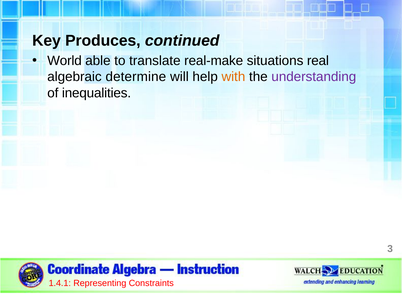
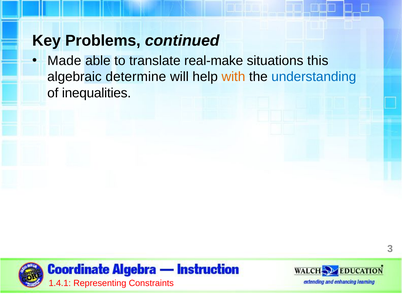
Produces: Produces -> Problems
World: World -> Made
real: real -> this
understanding colour: purple -> blue
